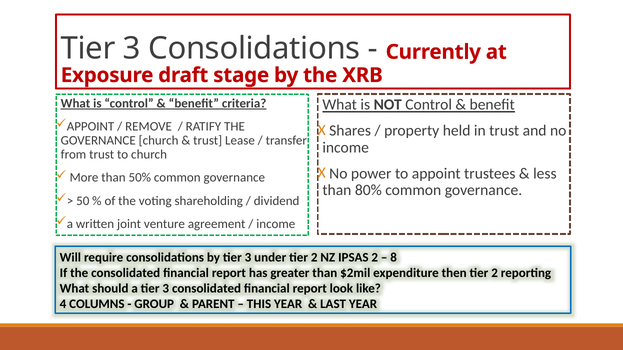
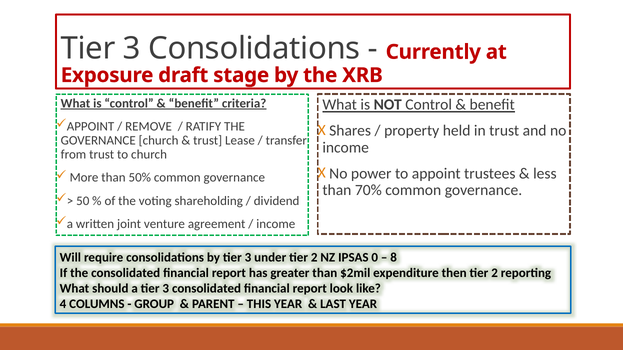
80%: 80% -> 70%
IPSAS 2: 2 -> 0
